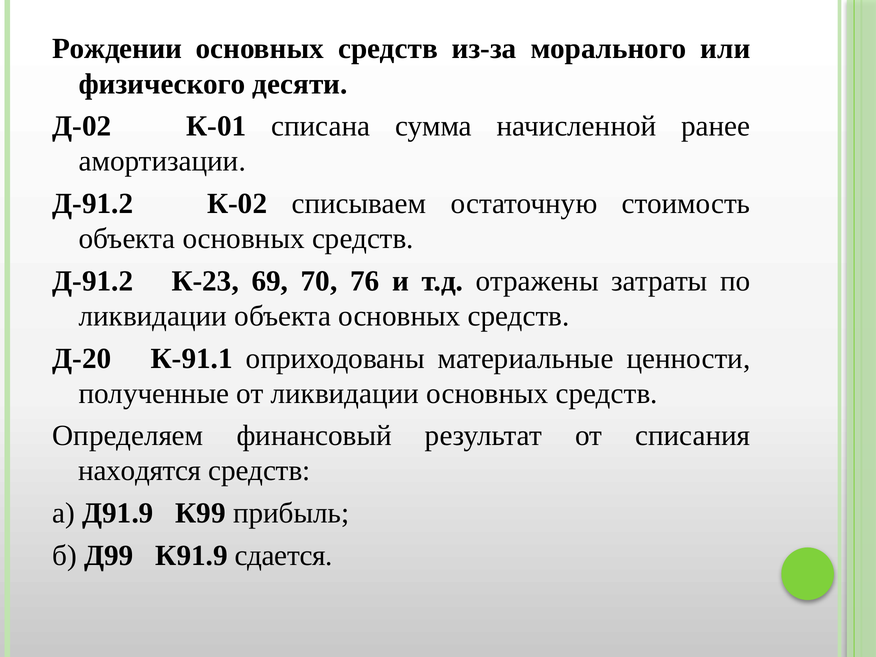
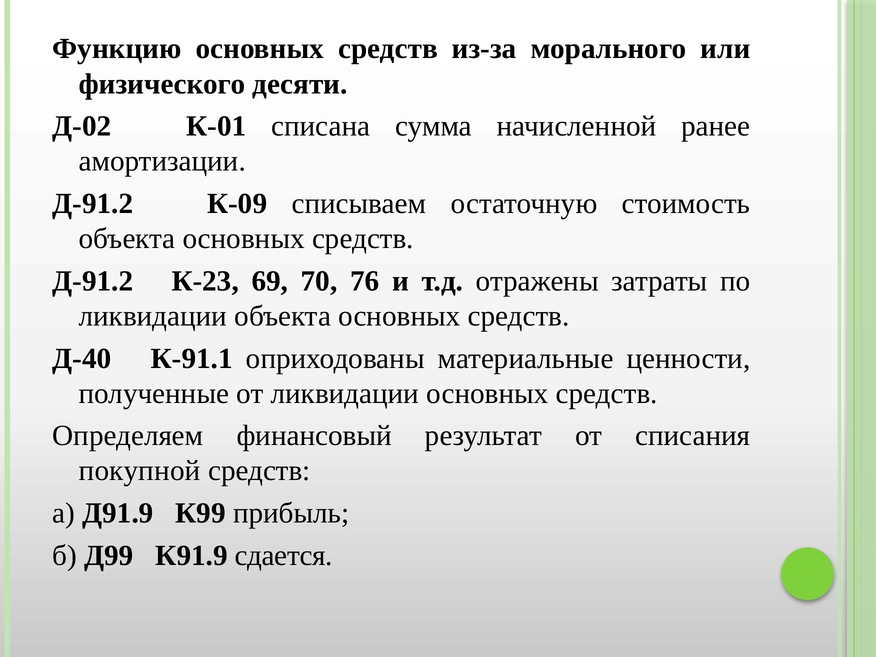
Рождении: Рождении -> Функцию
К-02: К-02 -> К-09
Д-20: Д-20 -> Д-40
находятся: находятся -> покупной
